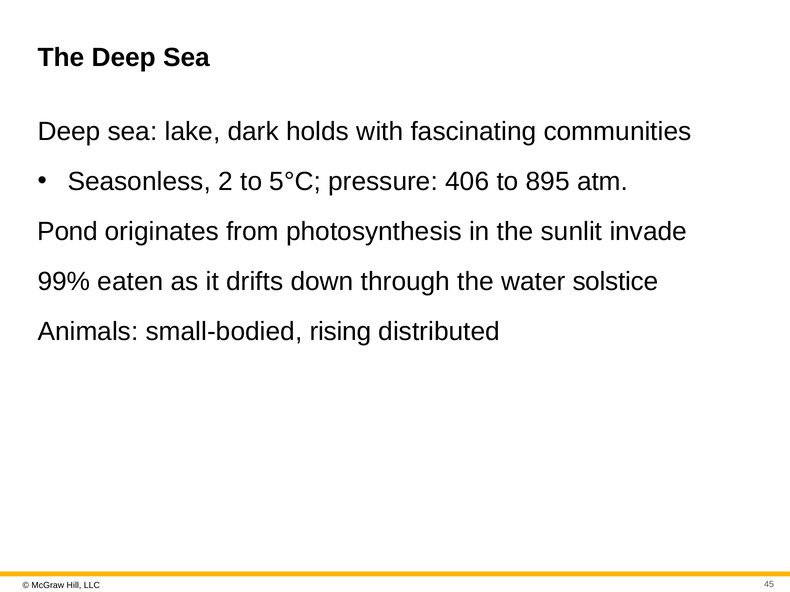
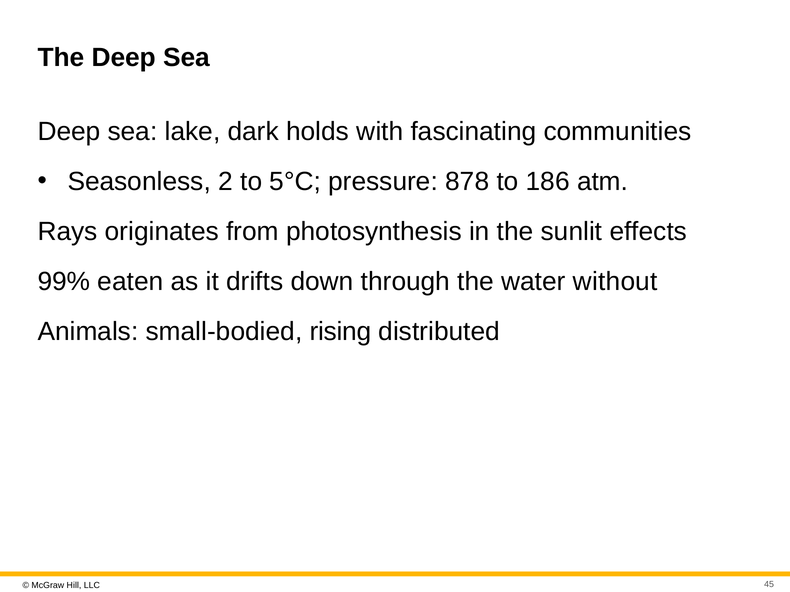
406: 406 -> 878
895: 895 -> 186
Pond: Pond -> Rays
invade: invade -> effects
solstice: solstice -> without
